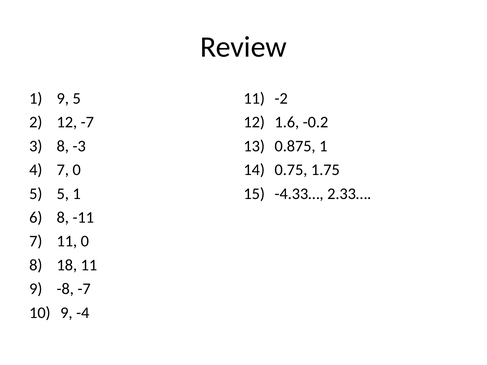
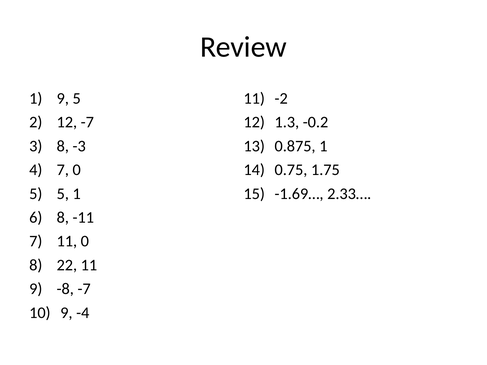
1.6: 1.6 -> 1.3
-4.33…: -4.33… -> -1.69…
18: 18 -> 22
